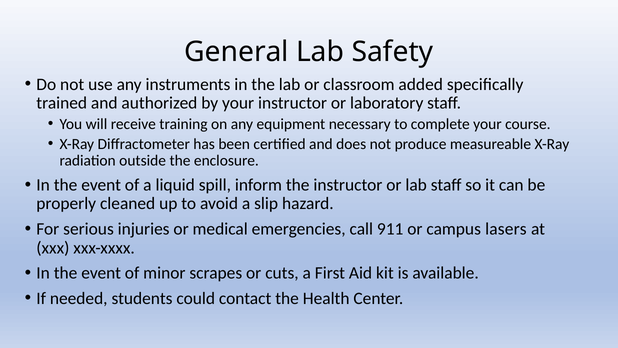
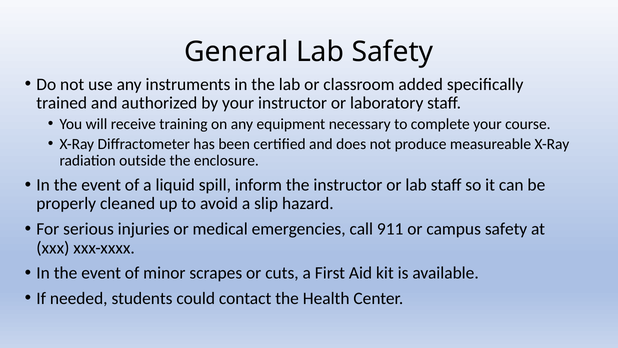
campus lasers: lasers -> safety
